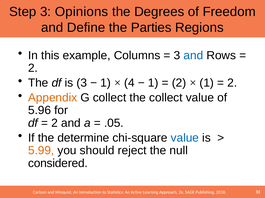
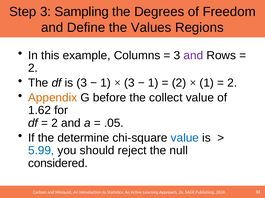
Opinions: Opinions -> Sampling
Parties: Parties -> Values
and at (193, 56) colour: blue -> purple
4 at (129, 83): 4 -> 3
G collect: collect -> before
5.96: 5.96 -> 1.62
5.99 colour: orange -> blue
